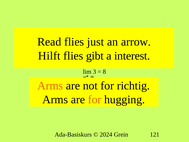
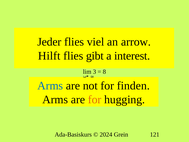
Read: Read -> Jeder
just: just -> viel
Arms at (50, 85) colour: orange -> blue
richtig: richtig -> finden
